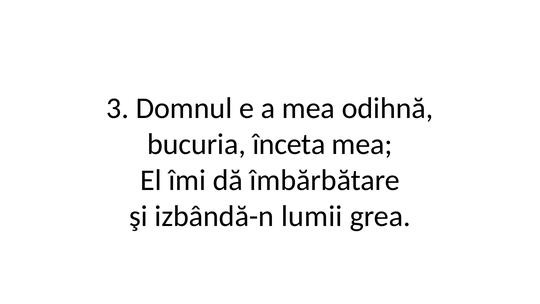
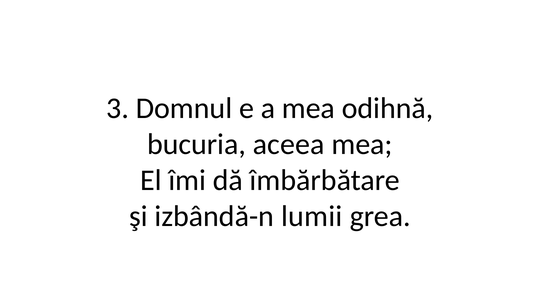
înceta: înceta -> aceea
